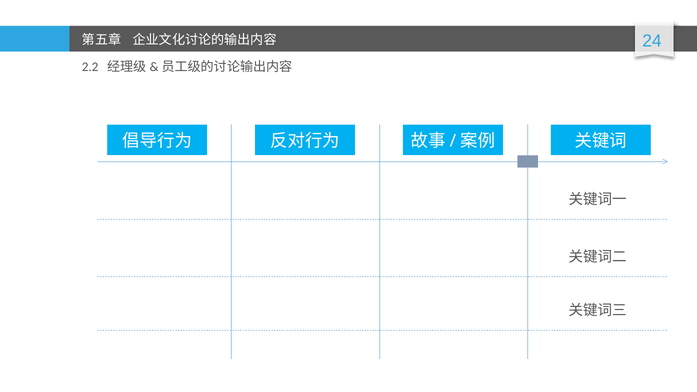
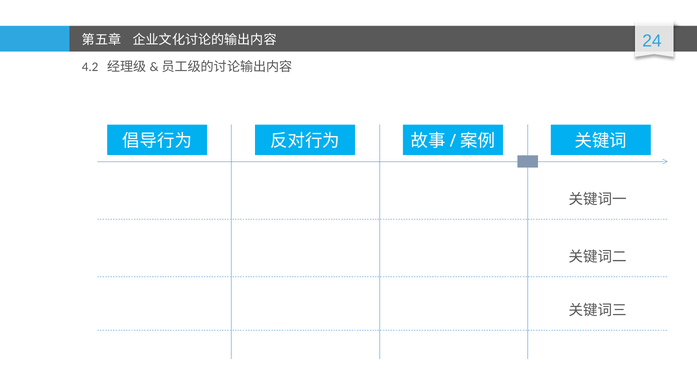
2.2: 2.2 -> 4.2
